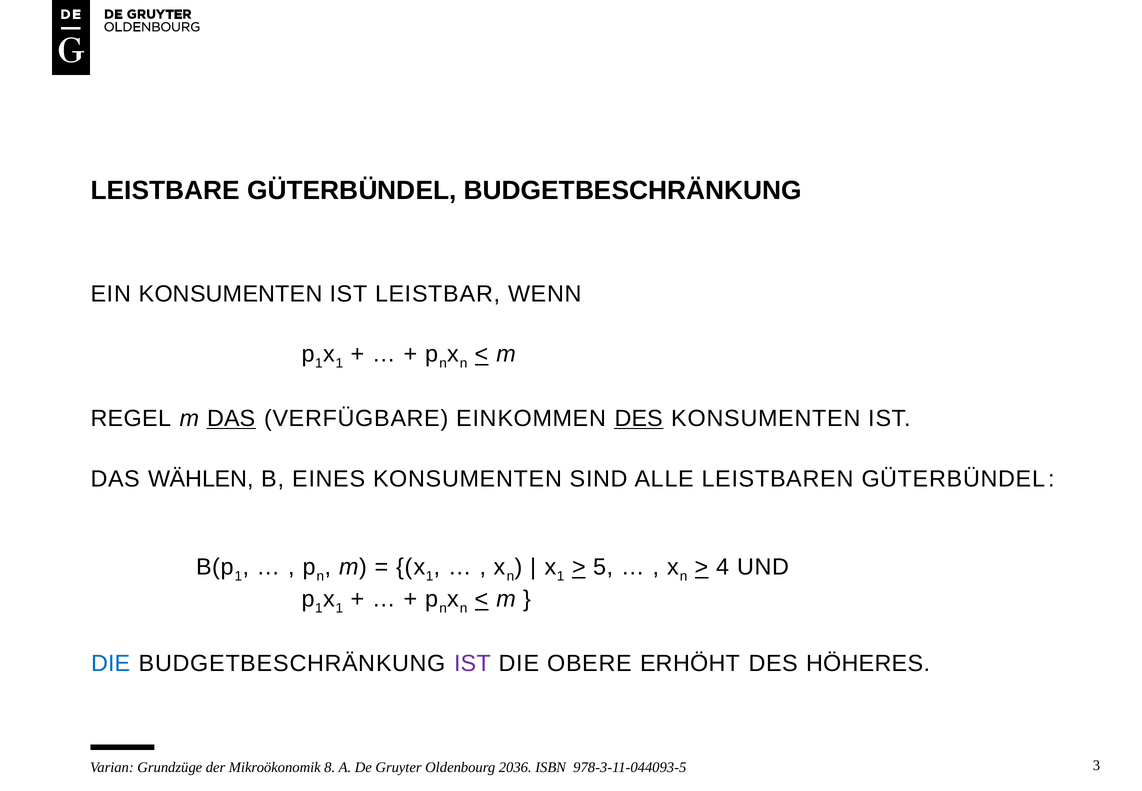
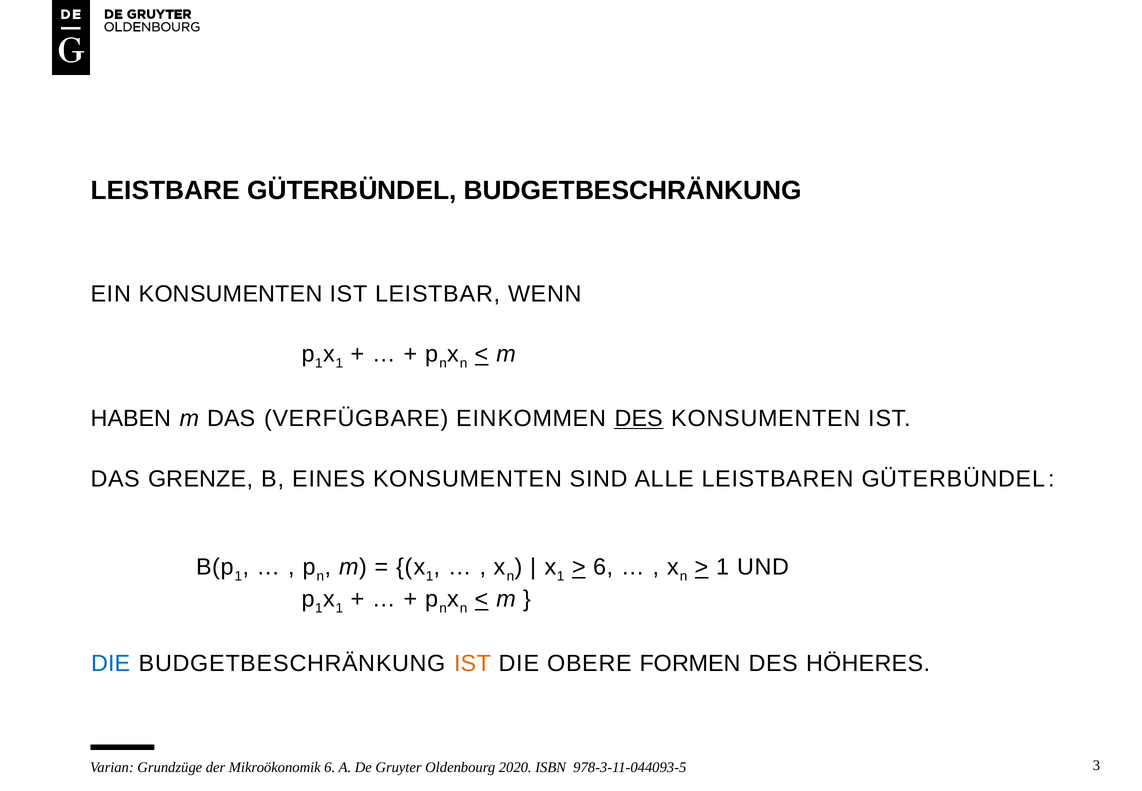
REGEL: REGEL -> HABEN
DAS at (231, 418) underline: present -> none
WÄHLEN: WÄHLEN -> GRENZE
5 at (603, 567): 5 -> 6
4 at (723, 567): 4 -> 1
IST at (472, 663) colour: purple -> orange
ERHÖHT: ERHÖHT -> FORMEN
Mikroökonomik 8: 8 -> 6
2036: 2036 -> 2020
